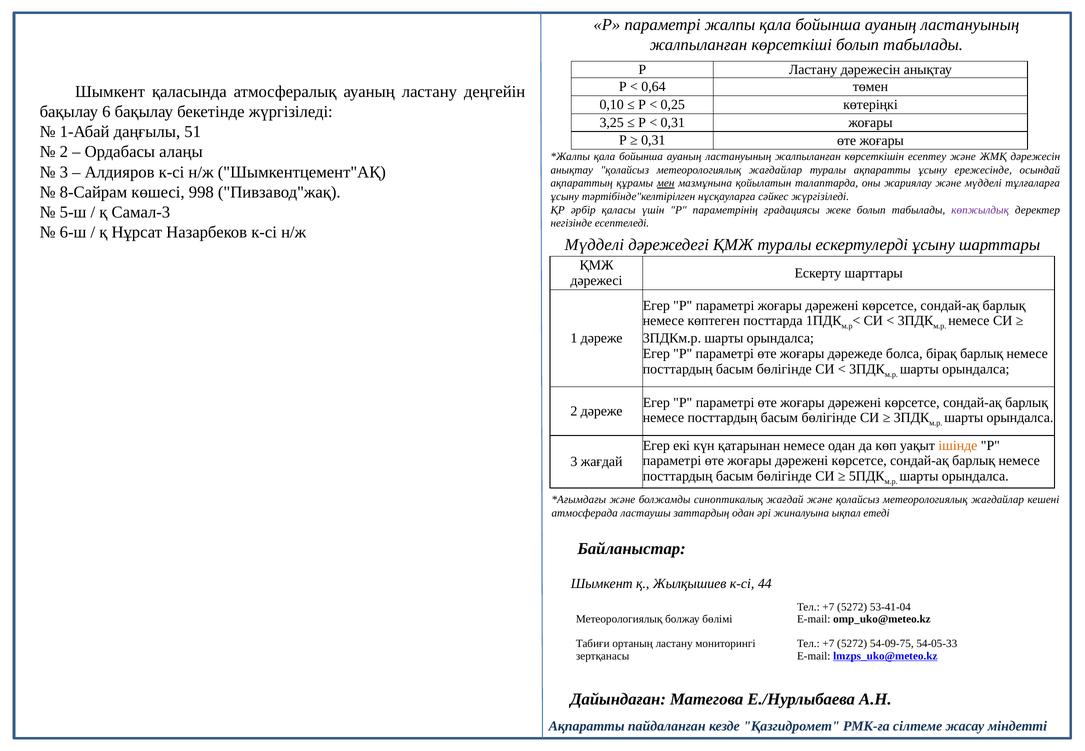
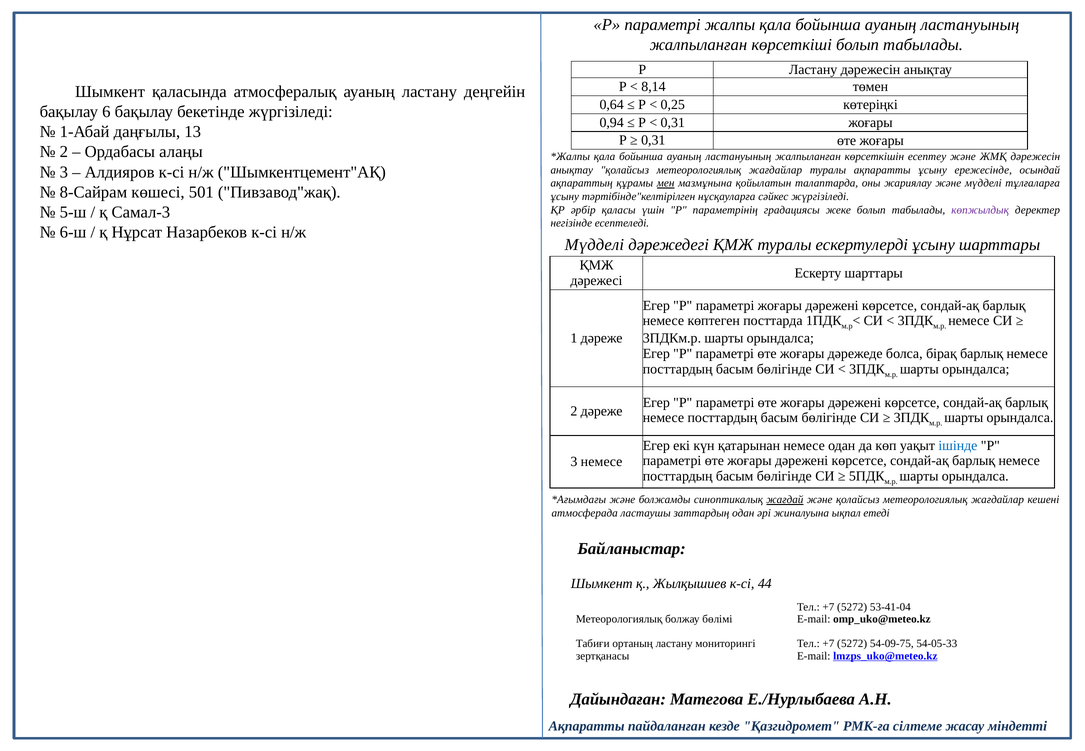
0,64: 0,64 -> 8,14
0,10: 0,10 -> 0,64
3,25: 3,25 -> 0,94
51: 51 -> 13
998: 998 -> 501
ішінде colour: orange -> blue
3 жағдай: жағдай -> немесе
жағдай at (785, 500) underline: none -> present
